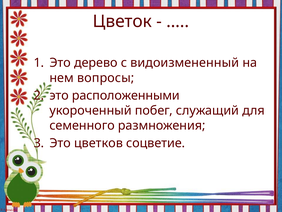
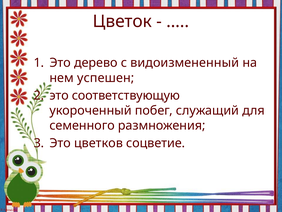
вопросы: вопросы -> успешен
расположенными: расположенными -> соответствующую
